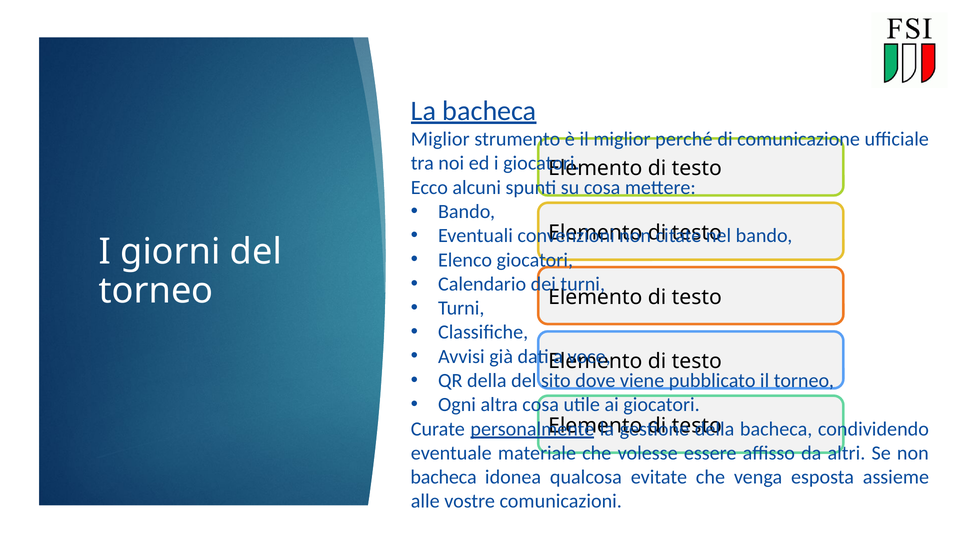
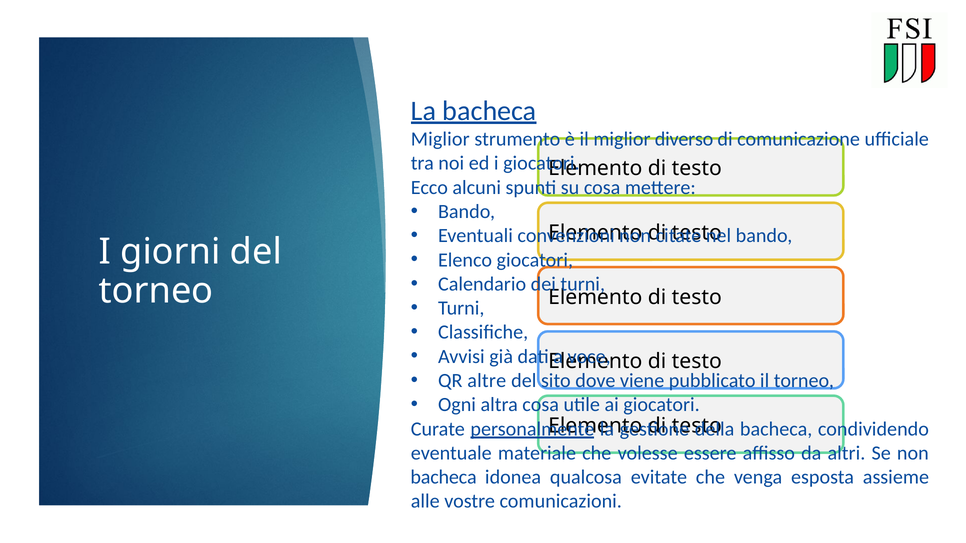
perché: perché -> diverso
QR della: della -> altre
